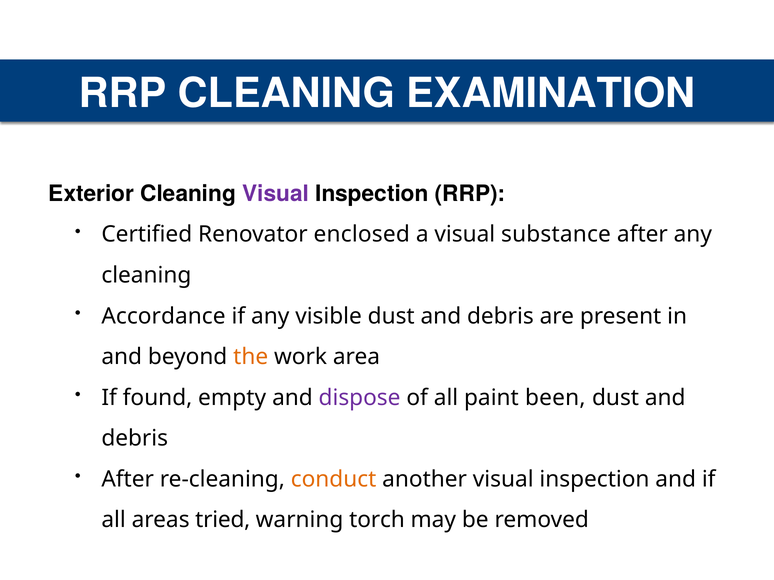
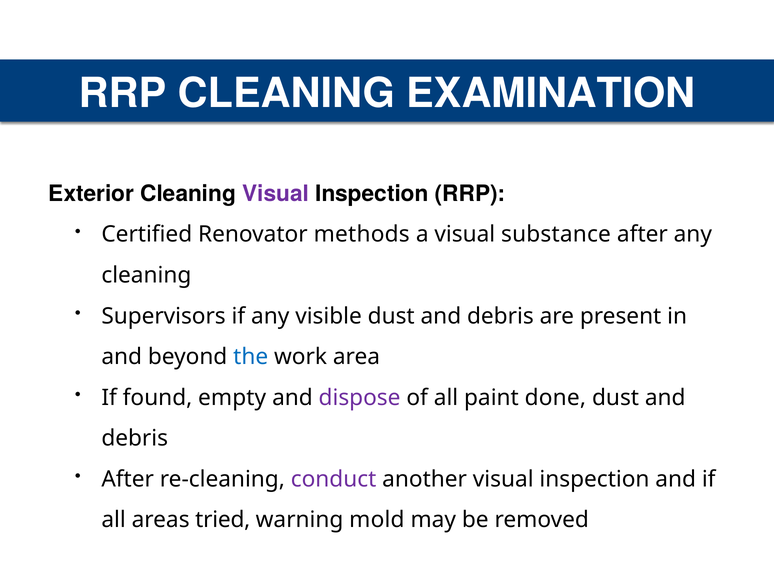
enclosed: enclosed -> methods
Accordance: Accordance -> Supervisors
the colour: orange -> blue
been: been -> done
conduct colour: orange -> purple
torch: torch -> mold
